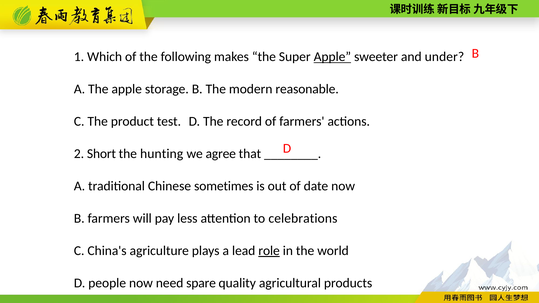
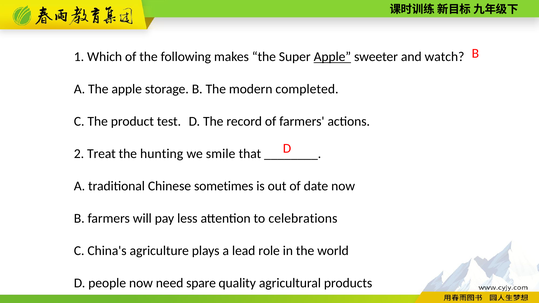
under: under -> watch
reasonable: reasonable -> completed
Short: Short -> Treat
agree: agree -> smile
role underline: present -> none
